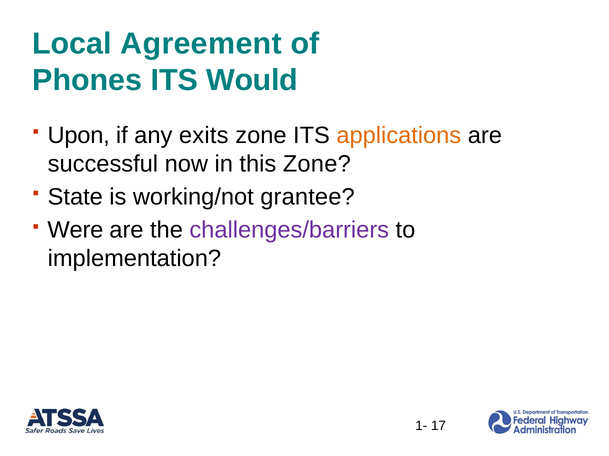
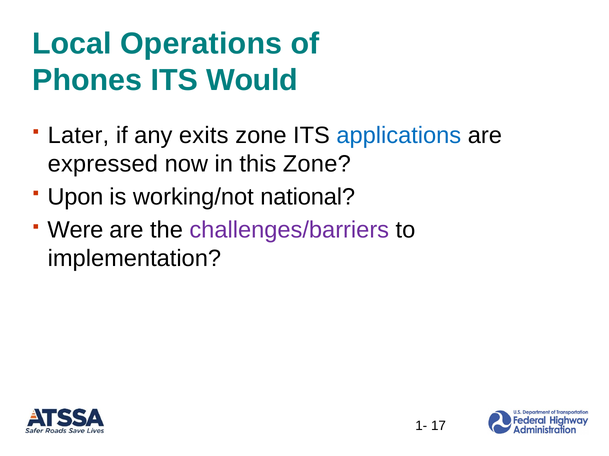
Agreement: Agreement -> Operations
Upon: Upon -> Later
applications colour: orange -> blue
successful: successful -> expressed
State: State -> Upon
grantee: grantee -> national
